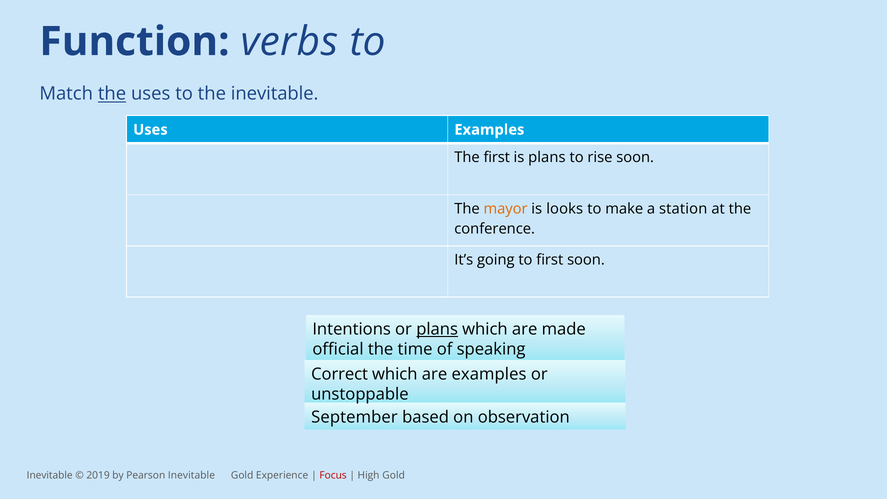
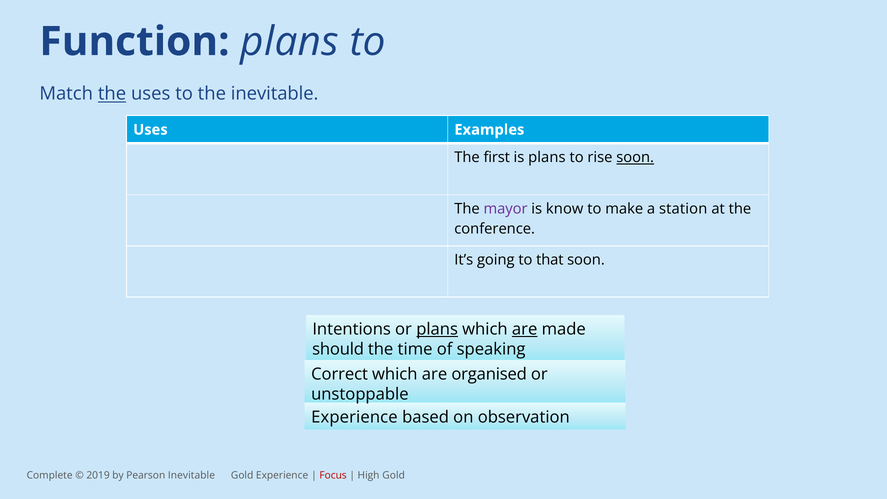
Function verbs: verbs -> plans
soon at (635, 158) underline: none -> present
mayor colour: orange -> purple
looks: looks -> know
to first: first -> that
are at (525, 329) underline: none -> present
official: official -> should
are examples: examples -> organised
September at (354, 417): September -> Experience
Inevitable at (50, 475): Inevitable -> Complete
